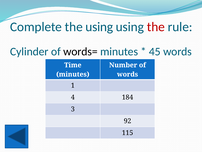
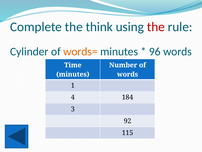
the using: using -> think
words= colour: black -> orange
45: 45 -> 96
